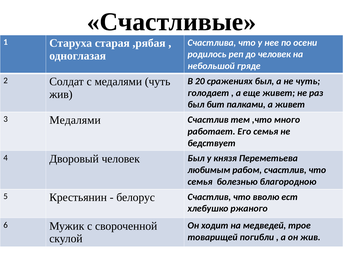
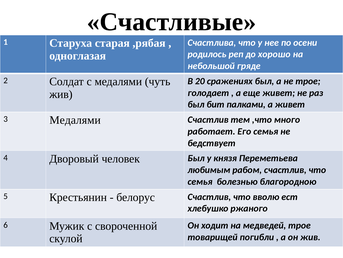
до человек: человек -> хорошо
не чуть: чуть -> трое
